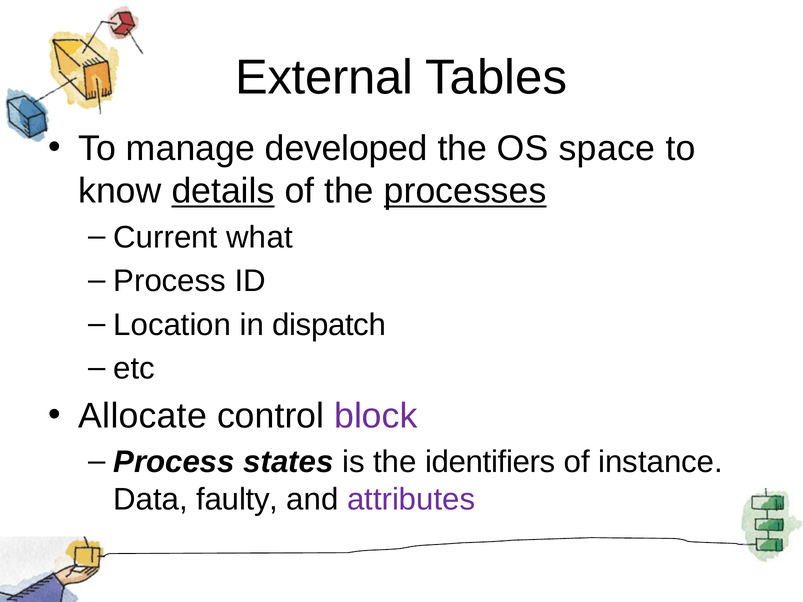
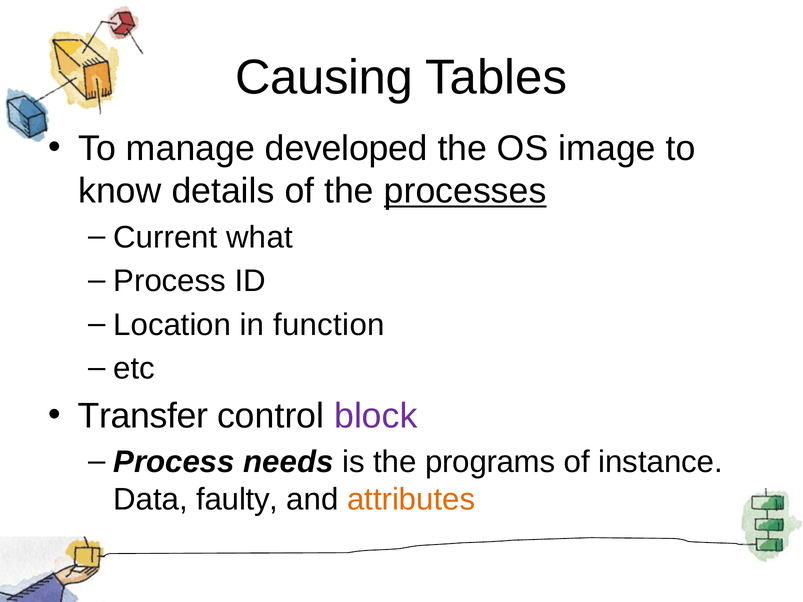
External: External -> Causing
space: space -> image
details underline: present -> none
dispatch: dispatch -> function
Allocate: Allocate -> Transfer
states: states -> needs
identifiers: identifiers -> programs
attributes colour: purple -> orange
